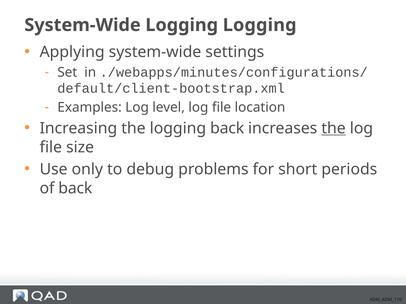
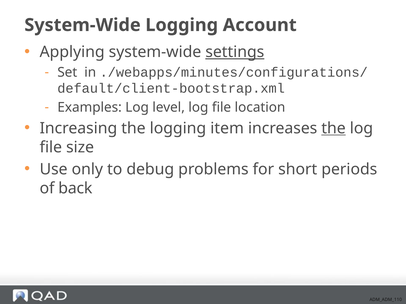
Logging Logging: Logging -> Account
settings underline: none -> present
logging back: back -> item
